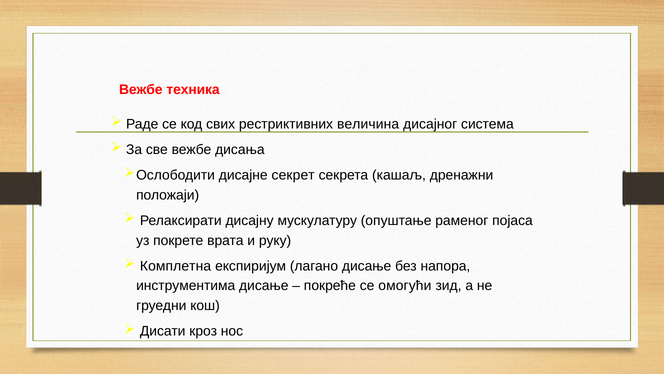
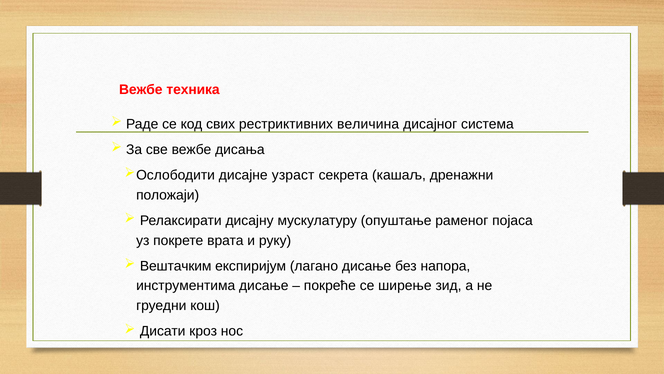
секрет: секрет -> узраст
Комплетна: Комплетна -> Вештачким
омогући: омогући -> ширење
